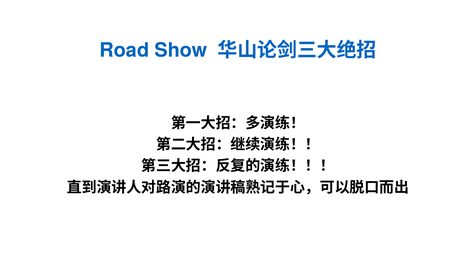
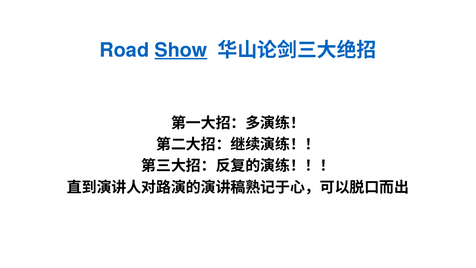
Show underline: none -> present
